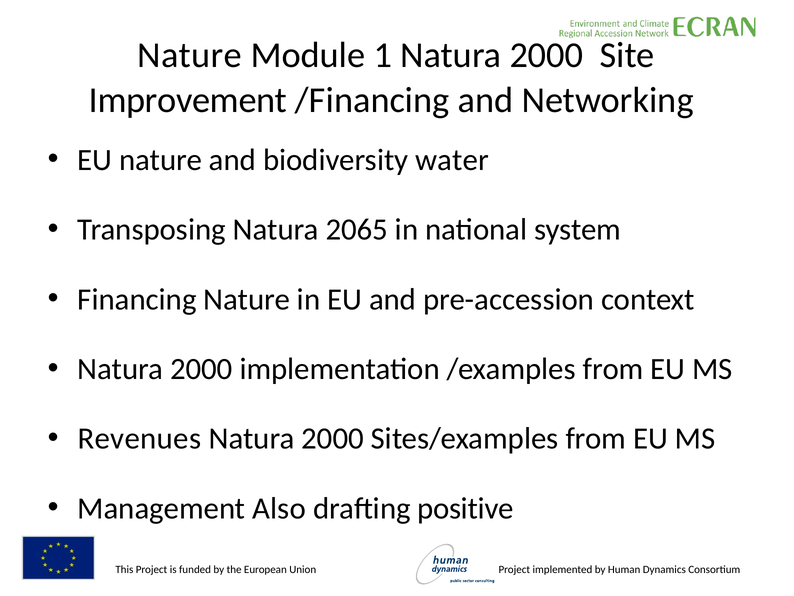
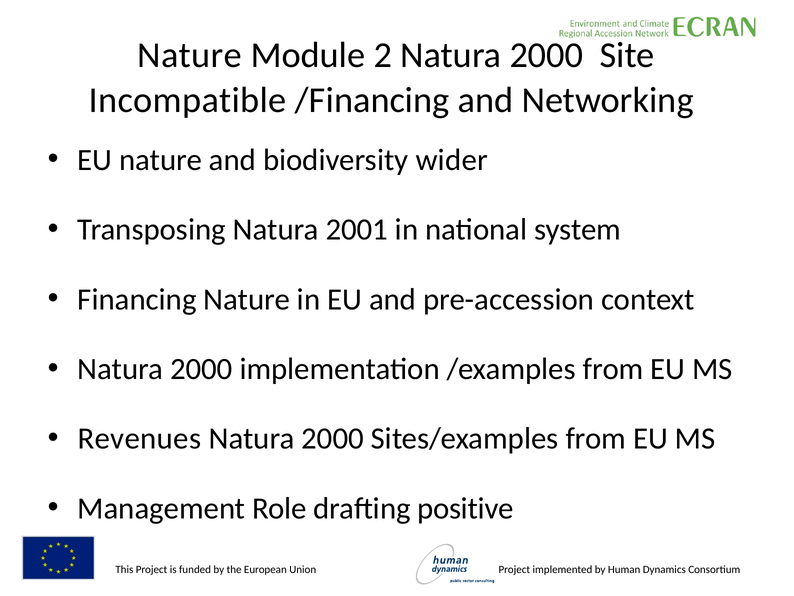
1: 1 -> 2
Improvement: Improvement -> Incompatible
water: water -> wider
2065: 2065 -> 2001
Also: Also -> Role
